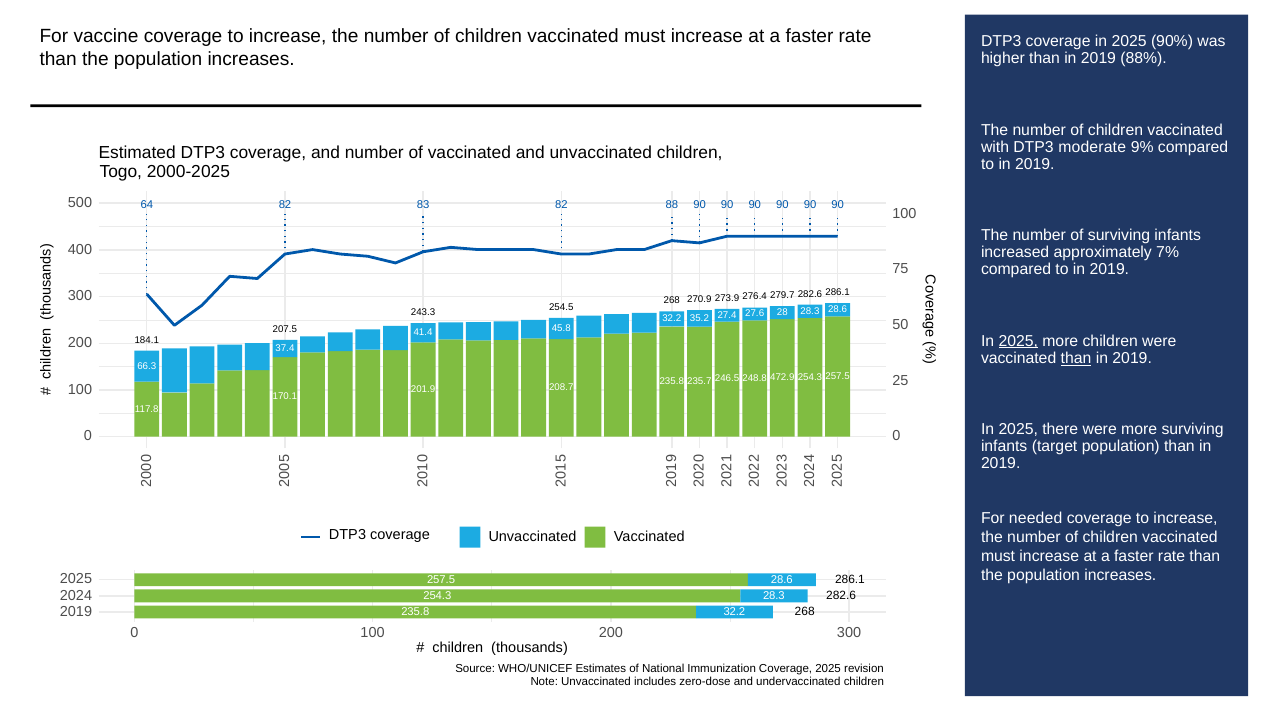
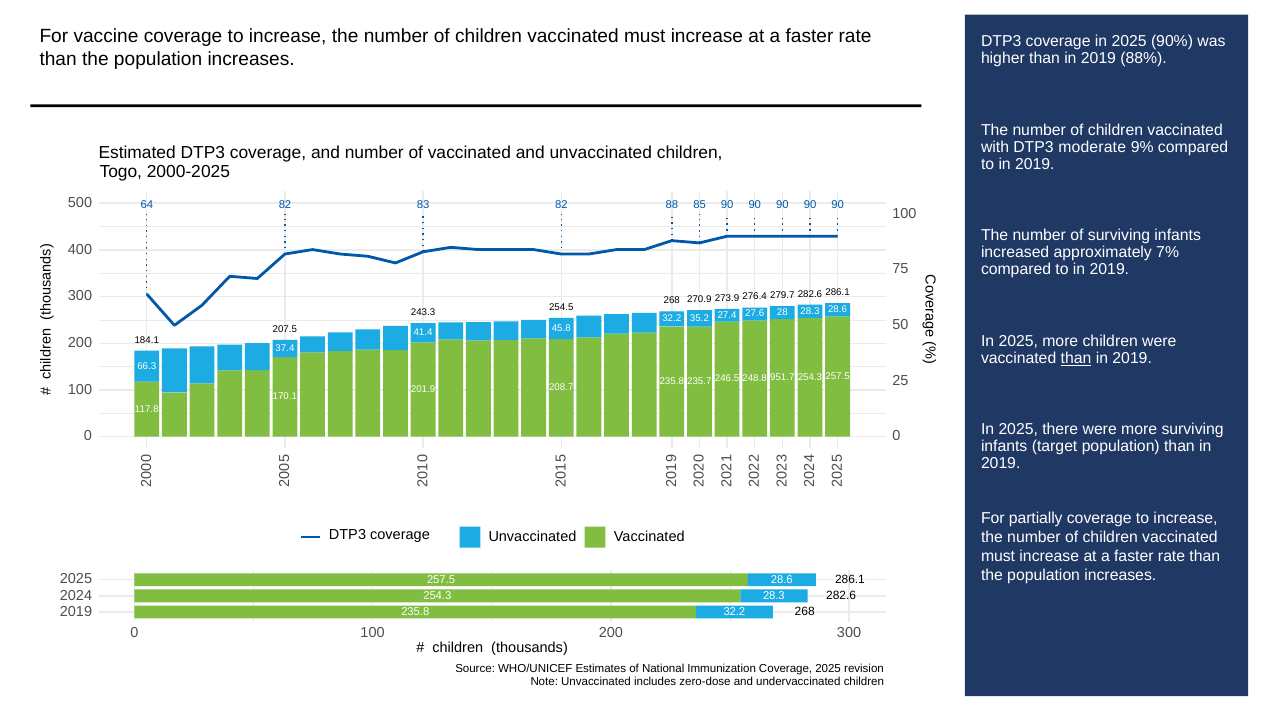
88 90: 90 -> 85
2025 at (1018, 341) underline: present -> none
472.9: 472.9 -> 951.7
needed: needed -> partially
